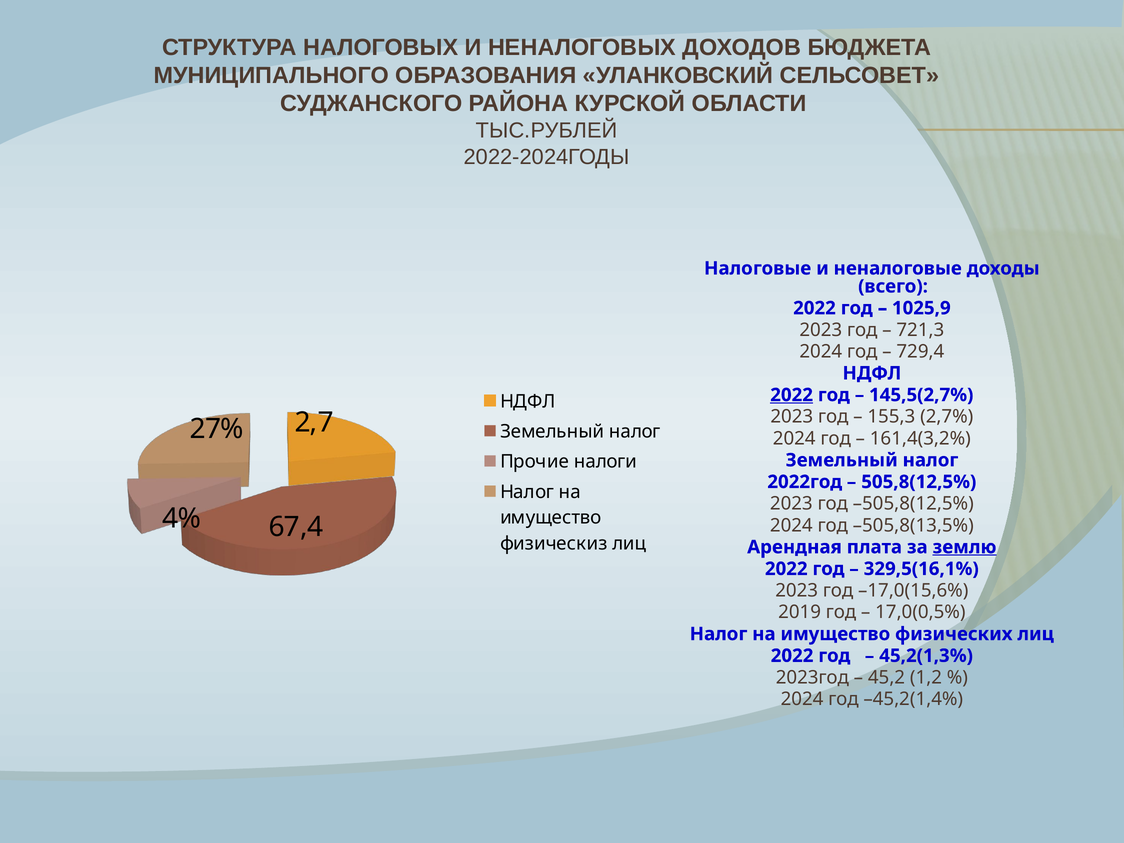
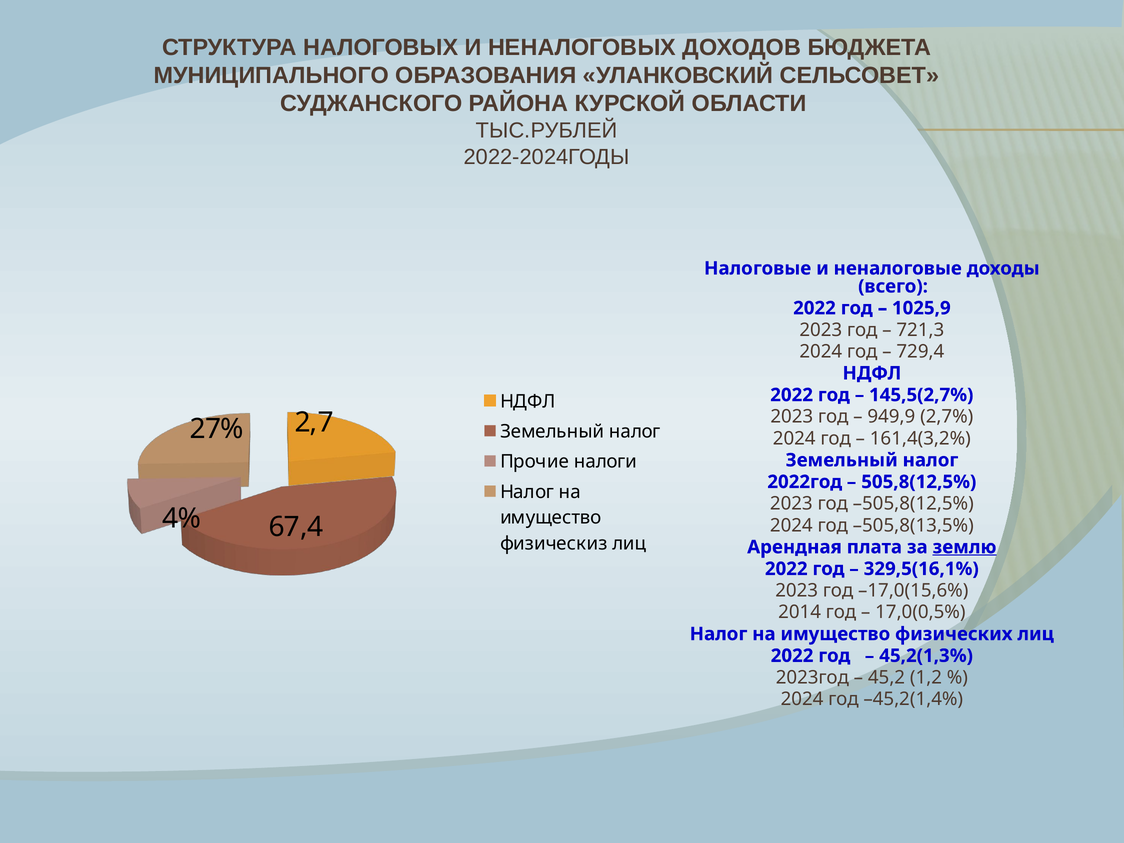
2022 at (792, 395) underline: present -> none
155,3: 155,3 -> 949,9
2019: 2019 -> 2014
